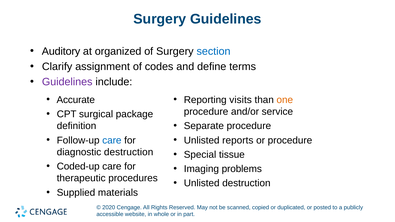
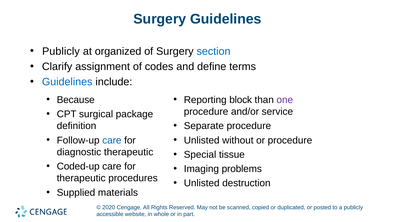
Auditory at (61, 51): Auditory -> Publicly
Guidelines at (67, 82) colour: purple -> blue
Accurate: Accurate -> Because
visits: visits -> block
one colour: orange -> purple
reports: reports -> without
diagnostic destruction: destruction -> therapeutic
